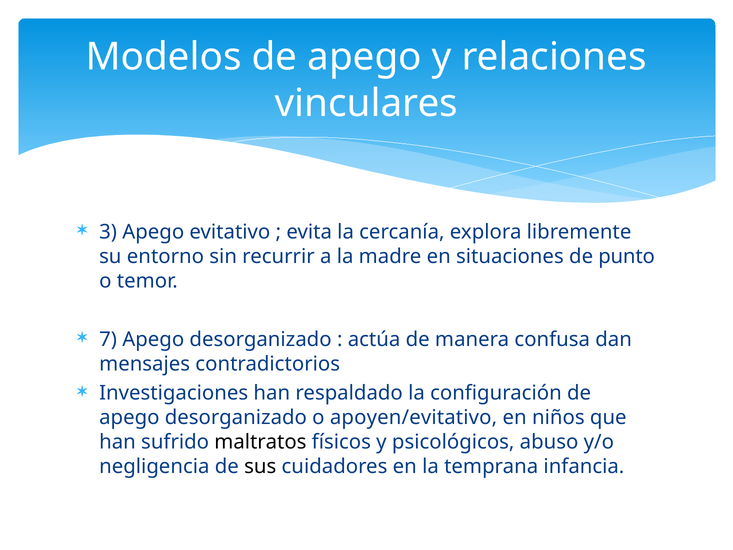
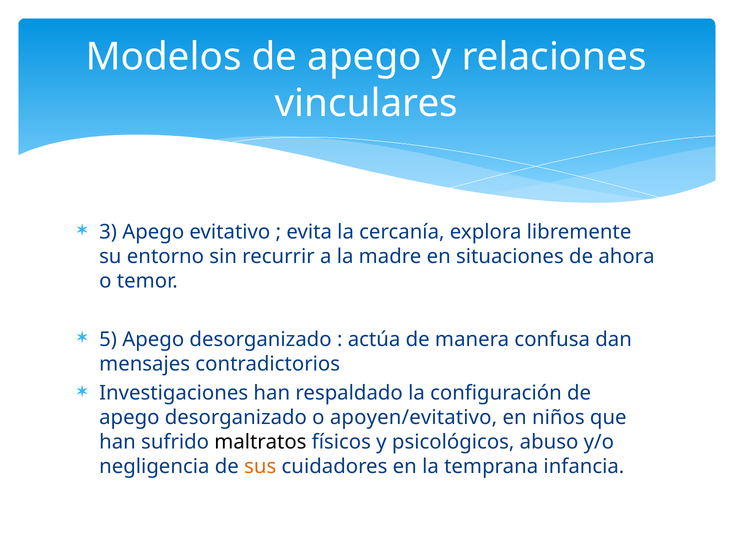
punto: punto -> ahora
7: 7 -> 5
sus colour: black -> orange
